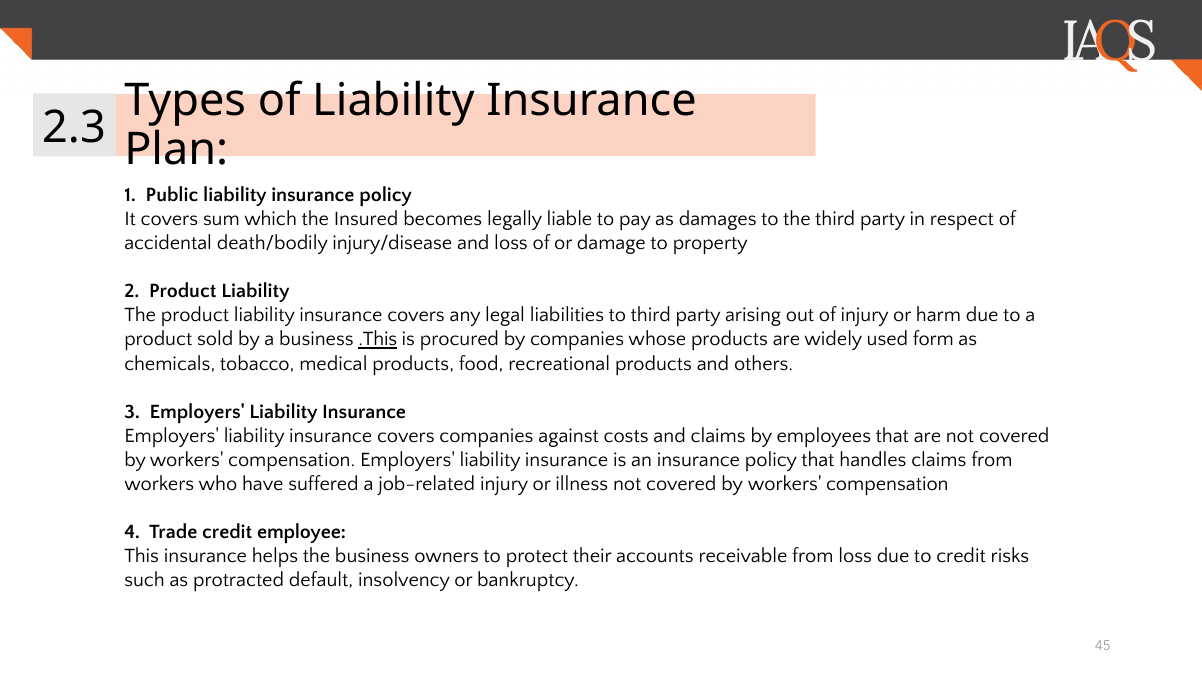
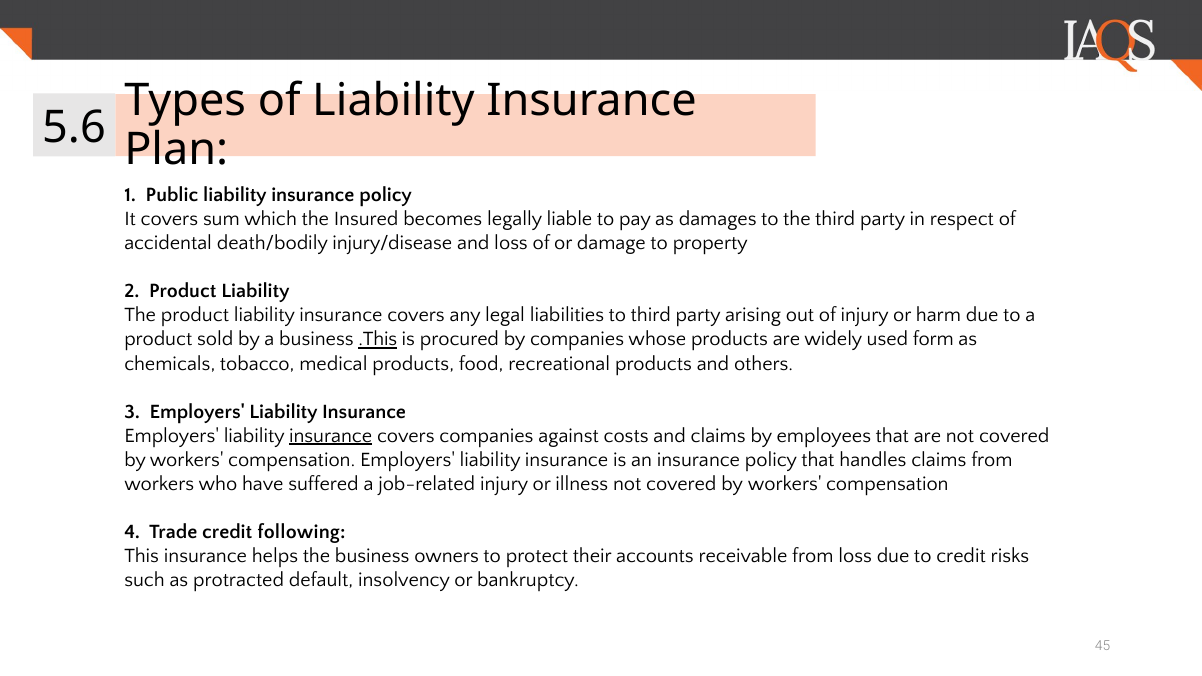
2.3: 2.3 -> 5.6
insurance at (331, 436) underline: none -> present
employee: employee -> following
